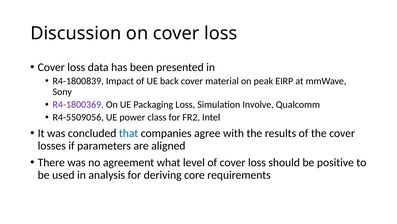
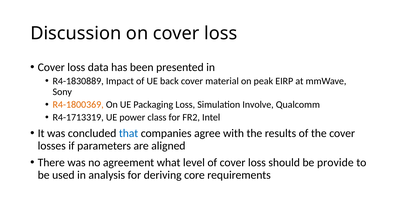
R4-1800839: R4-1800839 -> R4-1830889
R4-1800369 colour: purple -> orange
R4-5509056: R4-5509056 -> R4-1713319
positive: positive -> provide
